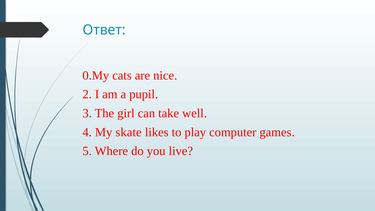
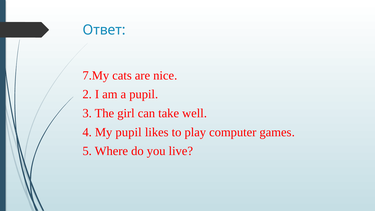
0.My: 0.My -> 7.My
My skate: skate -> pupil
